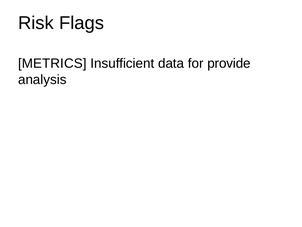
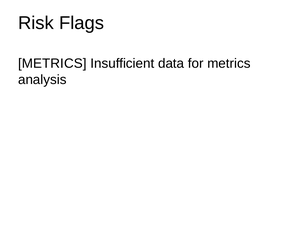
for provide: provide -> metrics
